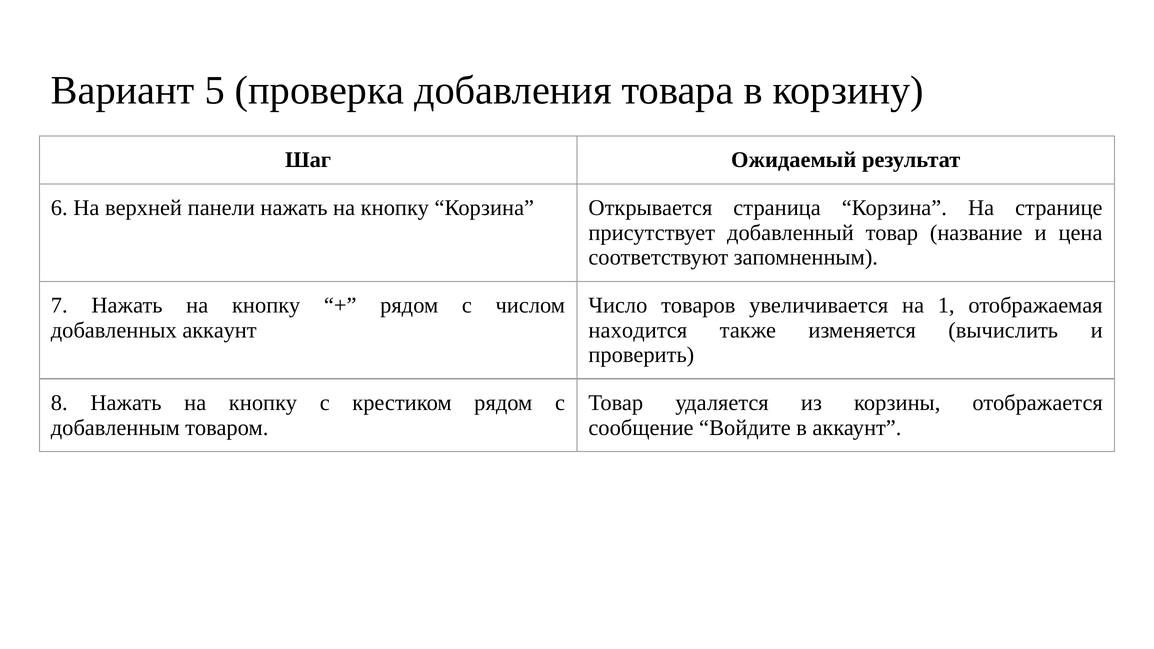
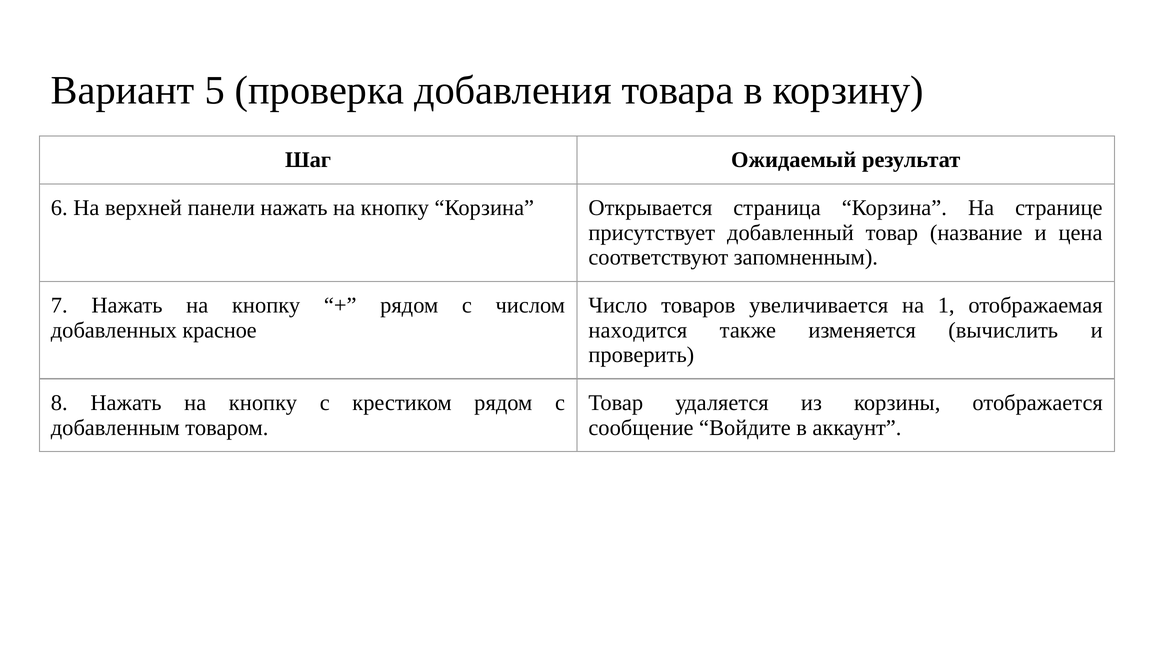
добавленных аккаунт: аккаунт -> красное
